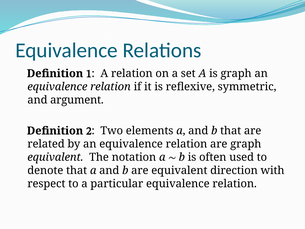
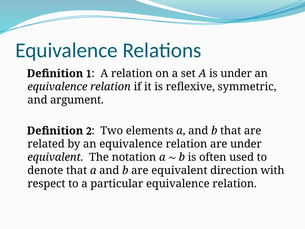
is graph: graph -> under
are graph: graph -> under
